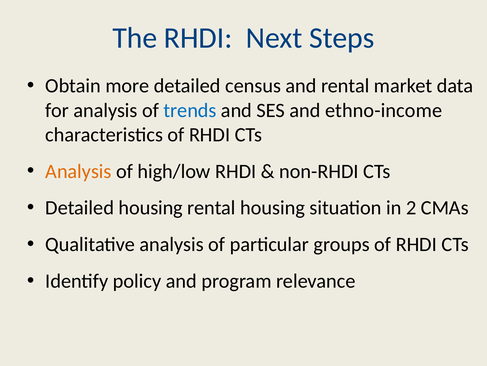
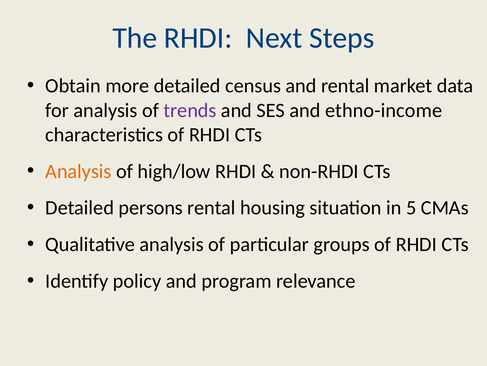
trends colour: blue -> purple
Detailed housing: housing -> persons
2: 2 -> 5
